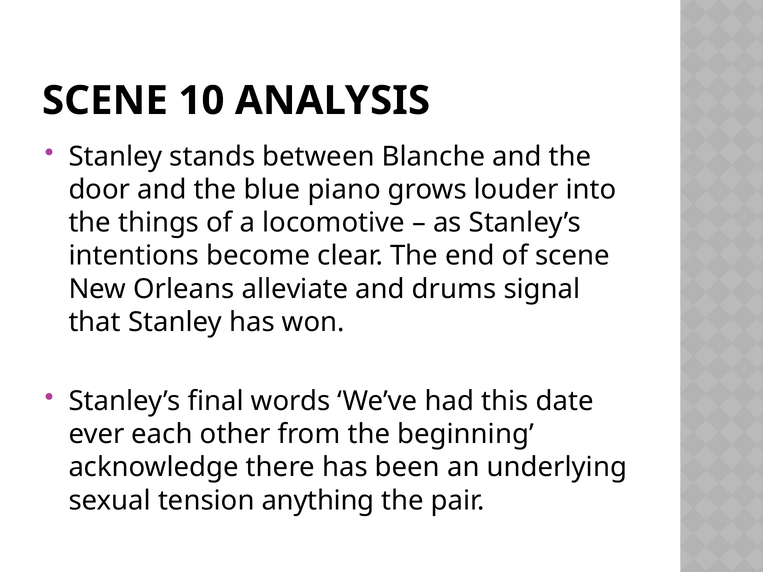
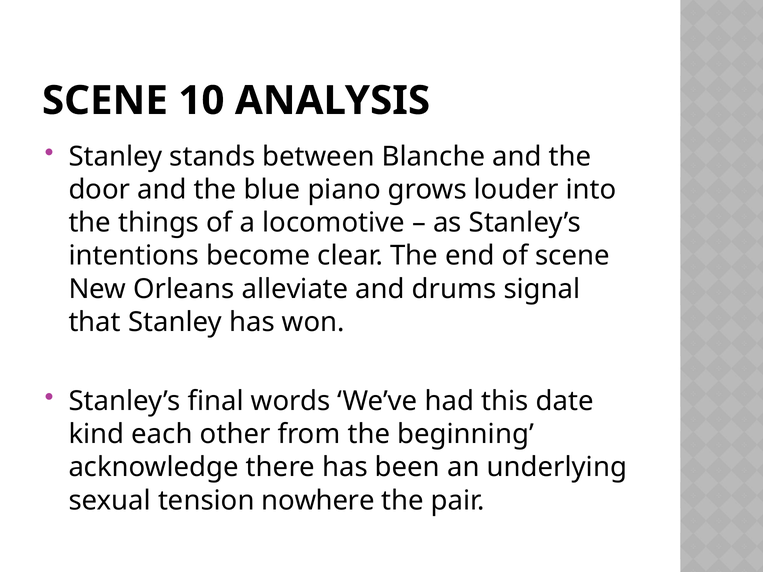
ever: ever -> kind
anything: anything -> nowhere
